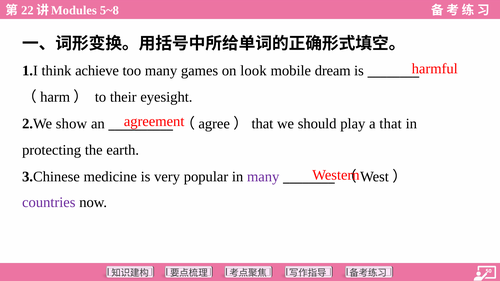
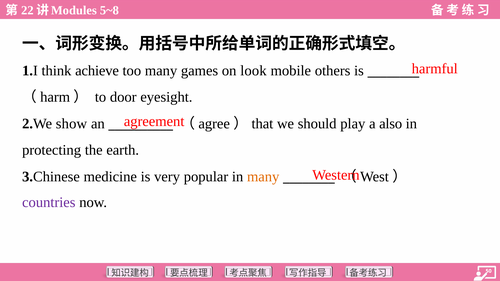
dream: dream -> others
their: their -> door
a that: that -> also
many at (263, 177) colour: purple -> orange
